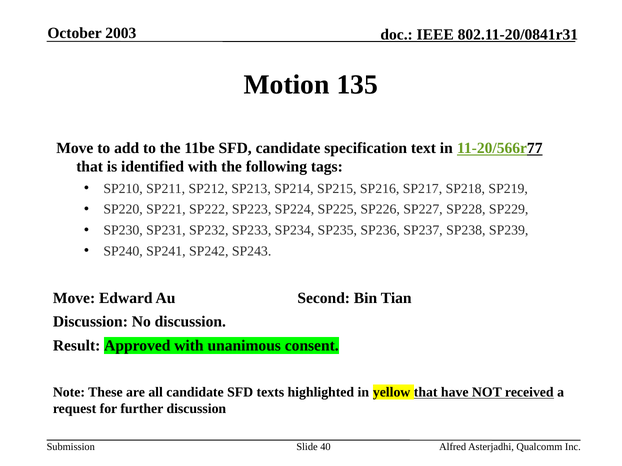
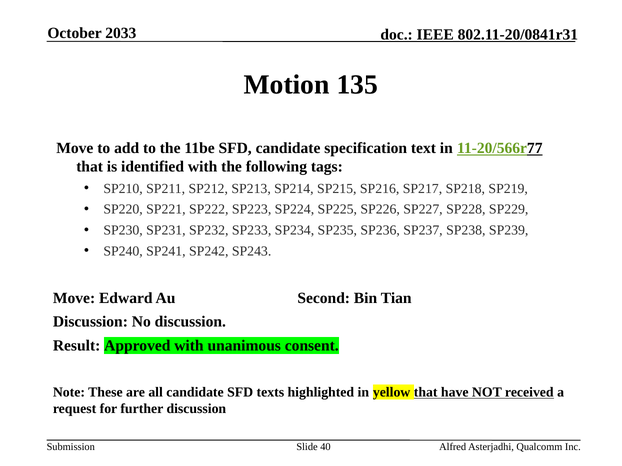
2003: 2003 -> 2033
